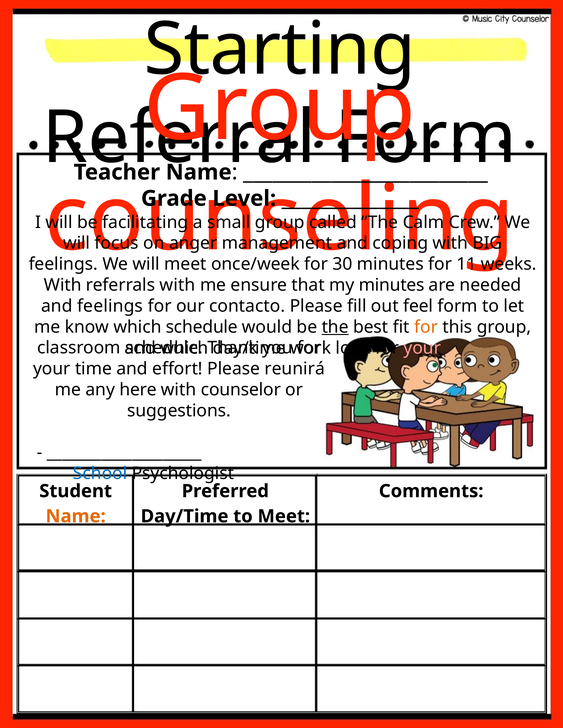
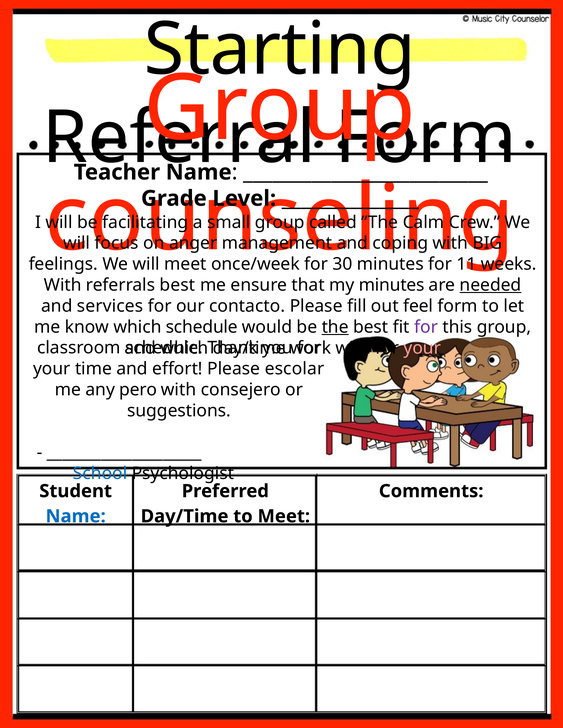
referrals with: with -> best
needed underline: none -> present
and feelings: feelings -> services
for at (426, 327) colour: orange -> purple
look at (353, 348): look -> with
reunirá: reunirá -> escolar
here: here -> pero
counselor: counselor -> consejero
Name at (76, 517) colour: orange -> blue
